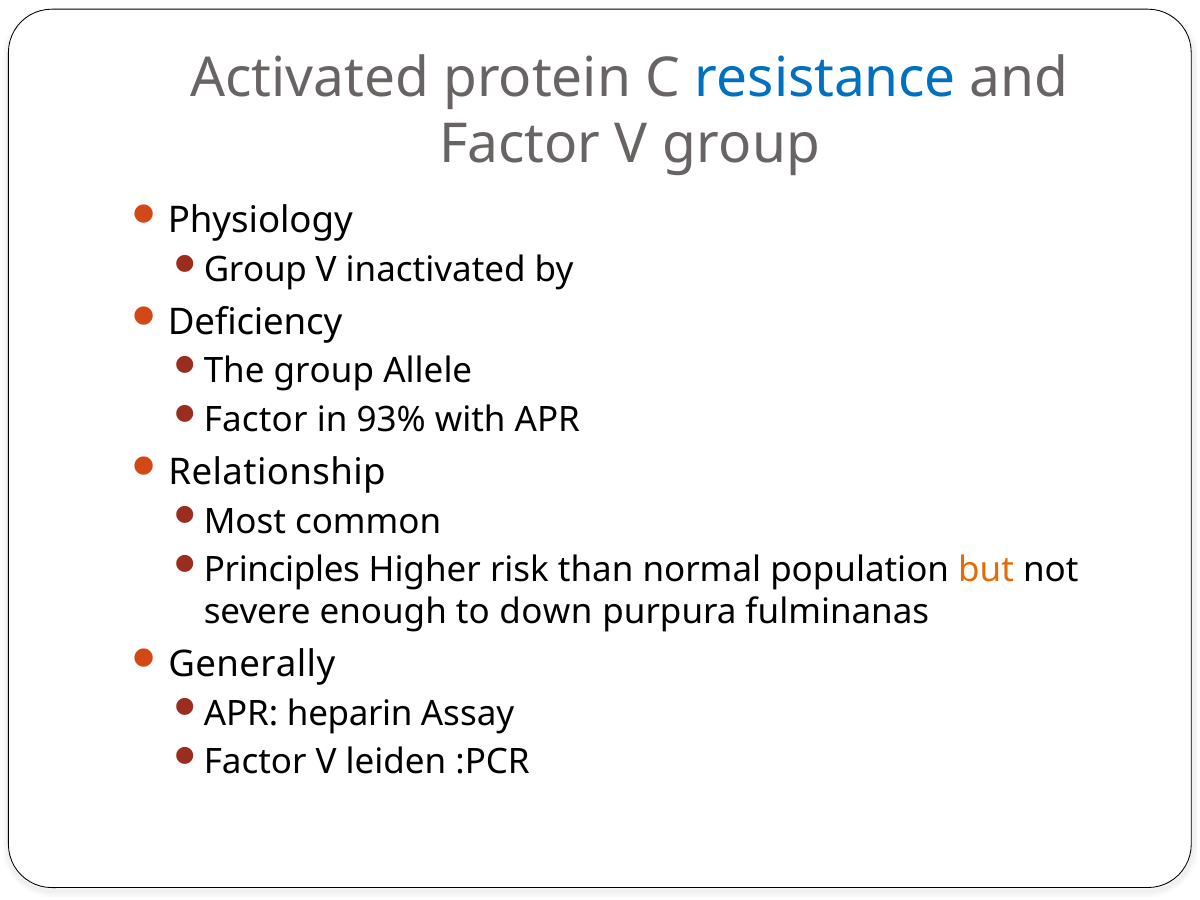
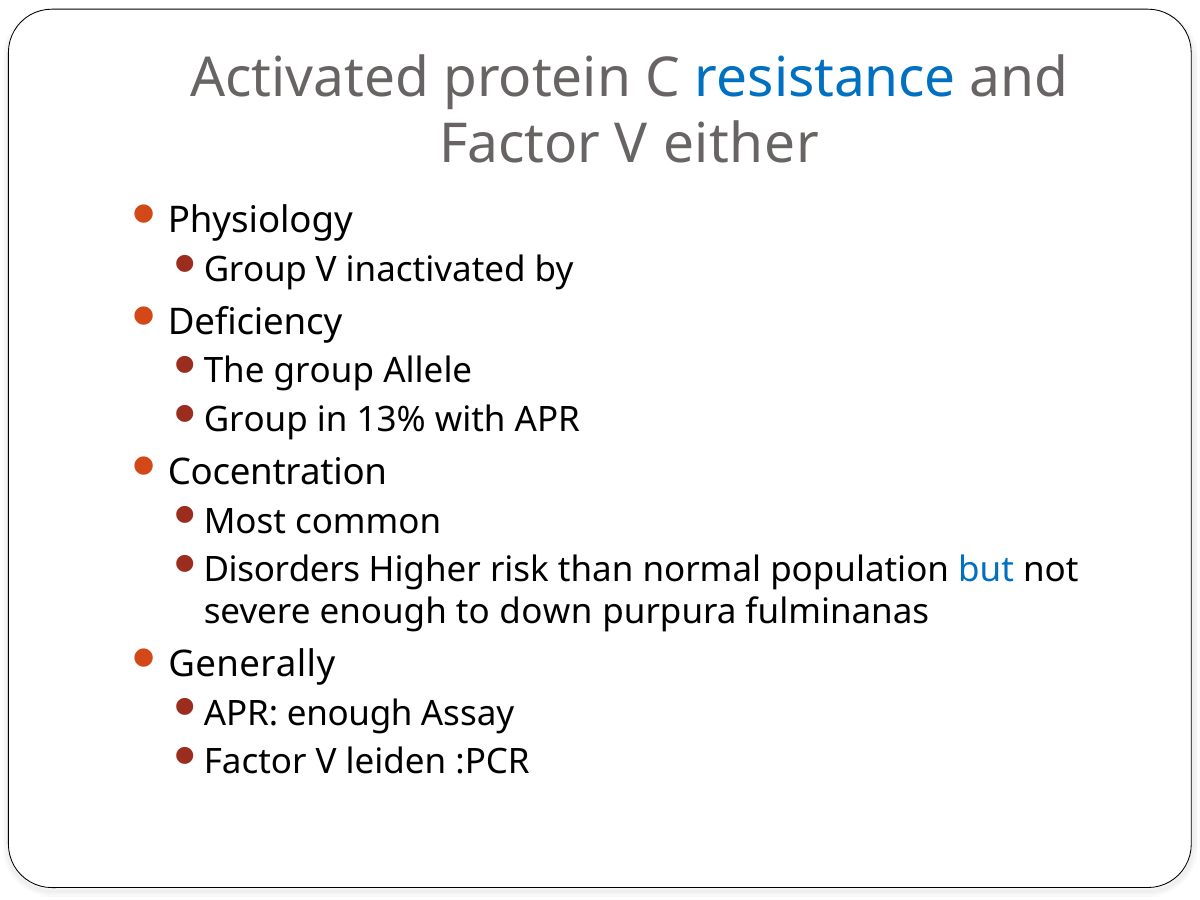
V group: group -> either
Factor at (256, 420): Factor -> Group
93%: 93% -> 13%
Relationship: Relationship -> Cocentration
Principles: Principles -> Disorders
but colour: orange -> blue
APR heparin: heparin -> enough
